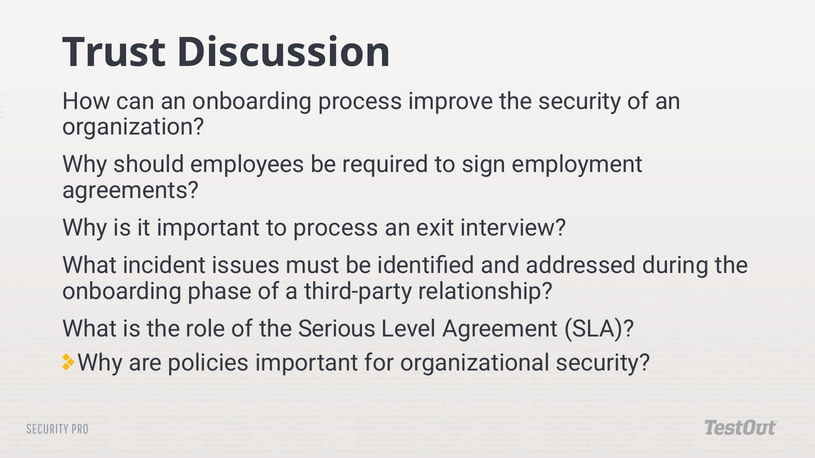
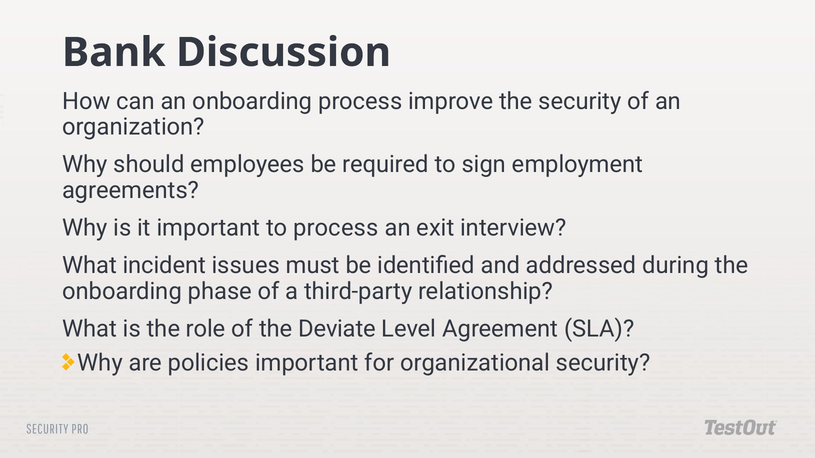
Trust: Trust -> Bank
Serious: Serious -> Deviate
